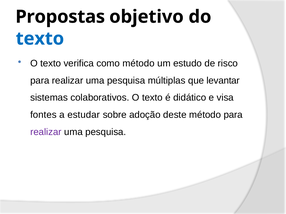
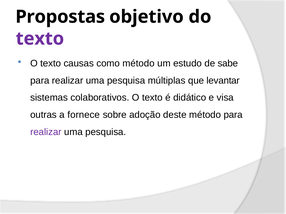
texto at (40, 39) colour: blue -> purple
verifica: verifica -> causas
risco: risco -> sabe
fontes: fontes -> outras
estudar: estudar -> fornece
